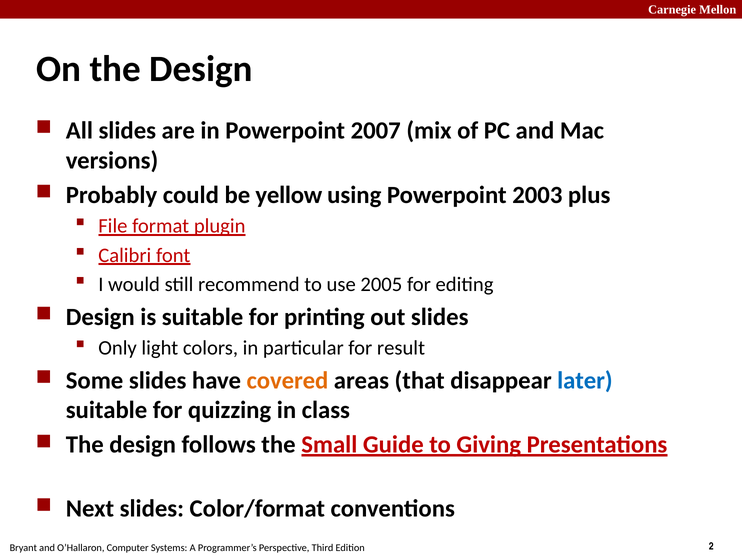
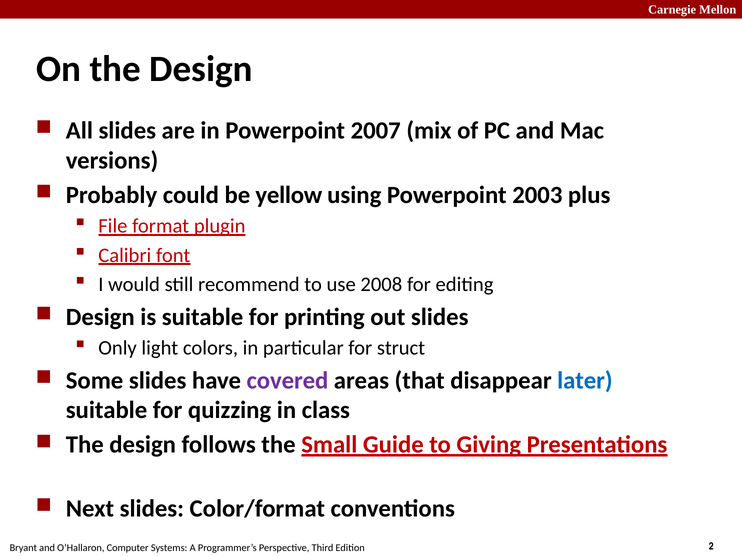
2005: 2005 -> 2008
result: result -> struct
covered colour: orange -> purple
